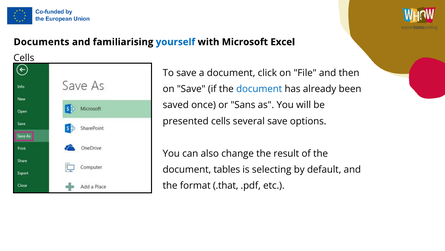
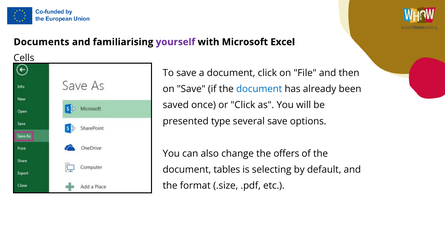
yourself colour: blue -> purple
or Sans: Sans -> Click
presented cells: cells -> type
result: result -> offers
.that: .that -> .size
